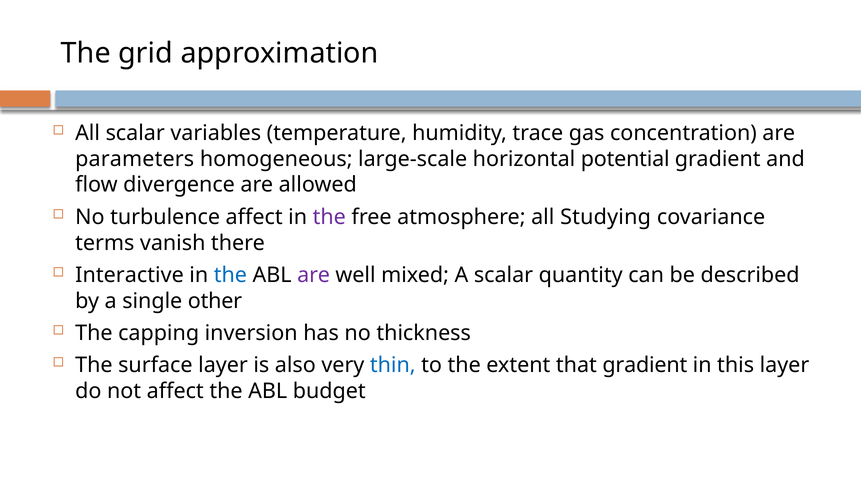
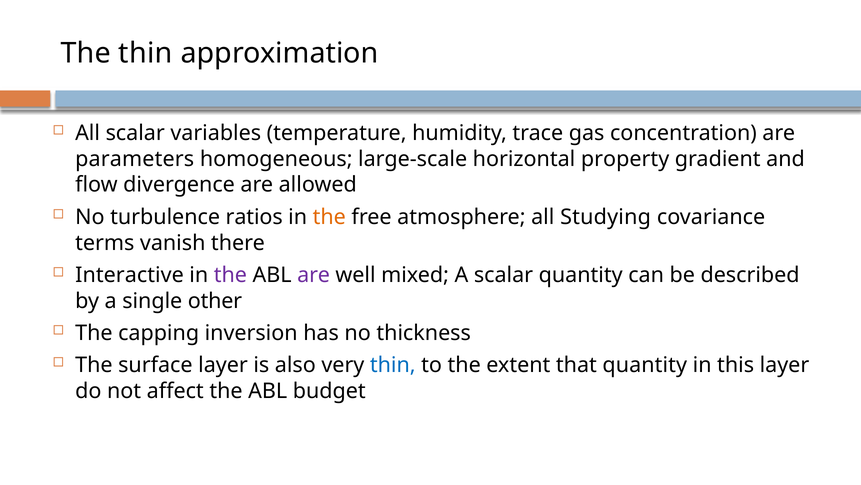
The grid: grid -> thin
potential: potential -> property
turbulence affect: affect -> ratios
the at (329, 217) colour: purple -> orange
the at (230, 275) colour: blue -> purple
that gradient: gradient -> quantity
